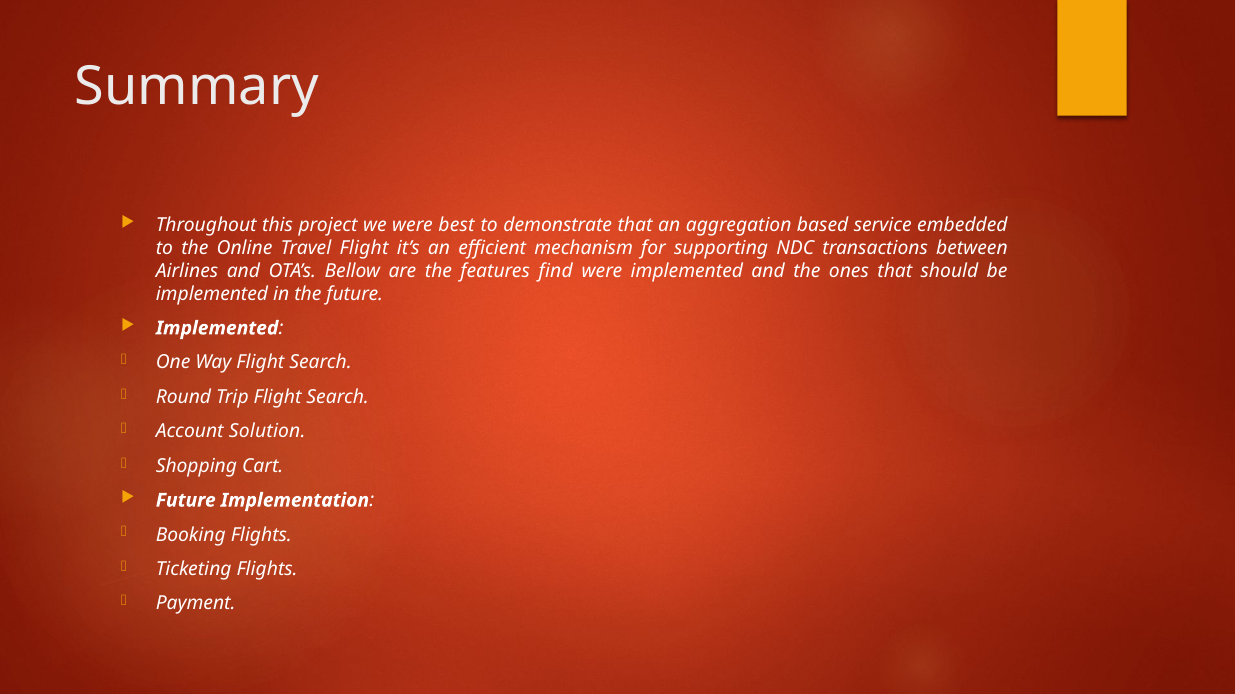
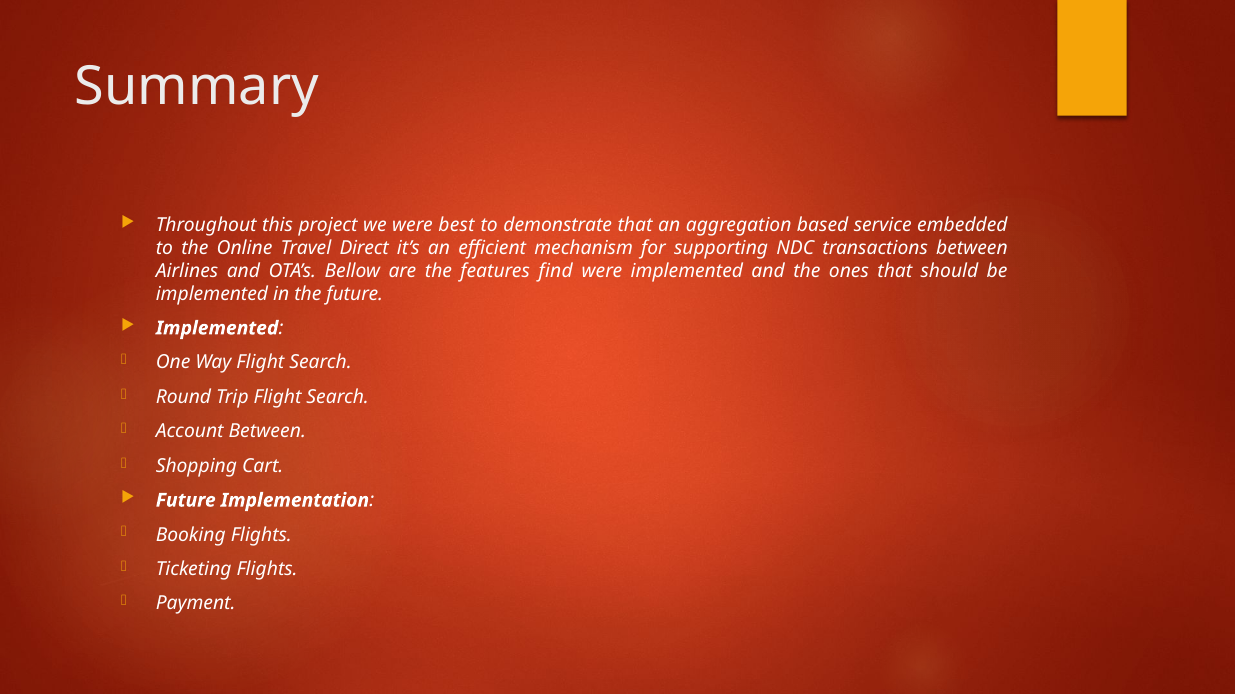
Travel Flight: Flight -> Direct
Account Solution: Solution -> Between
